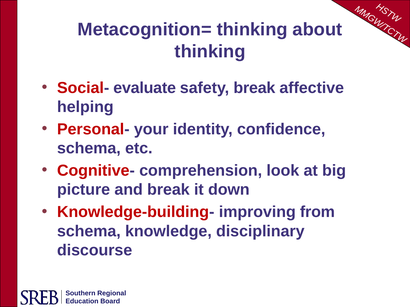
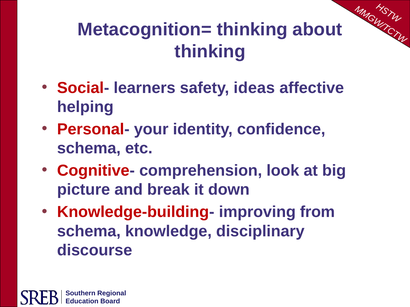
evaluate: evaluate -> learners
safety break: break -> ideas
